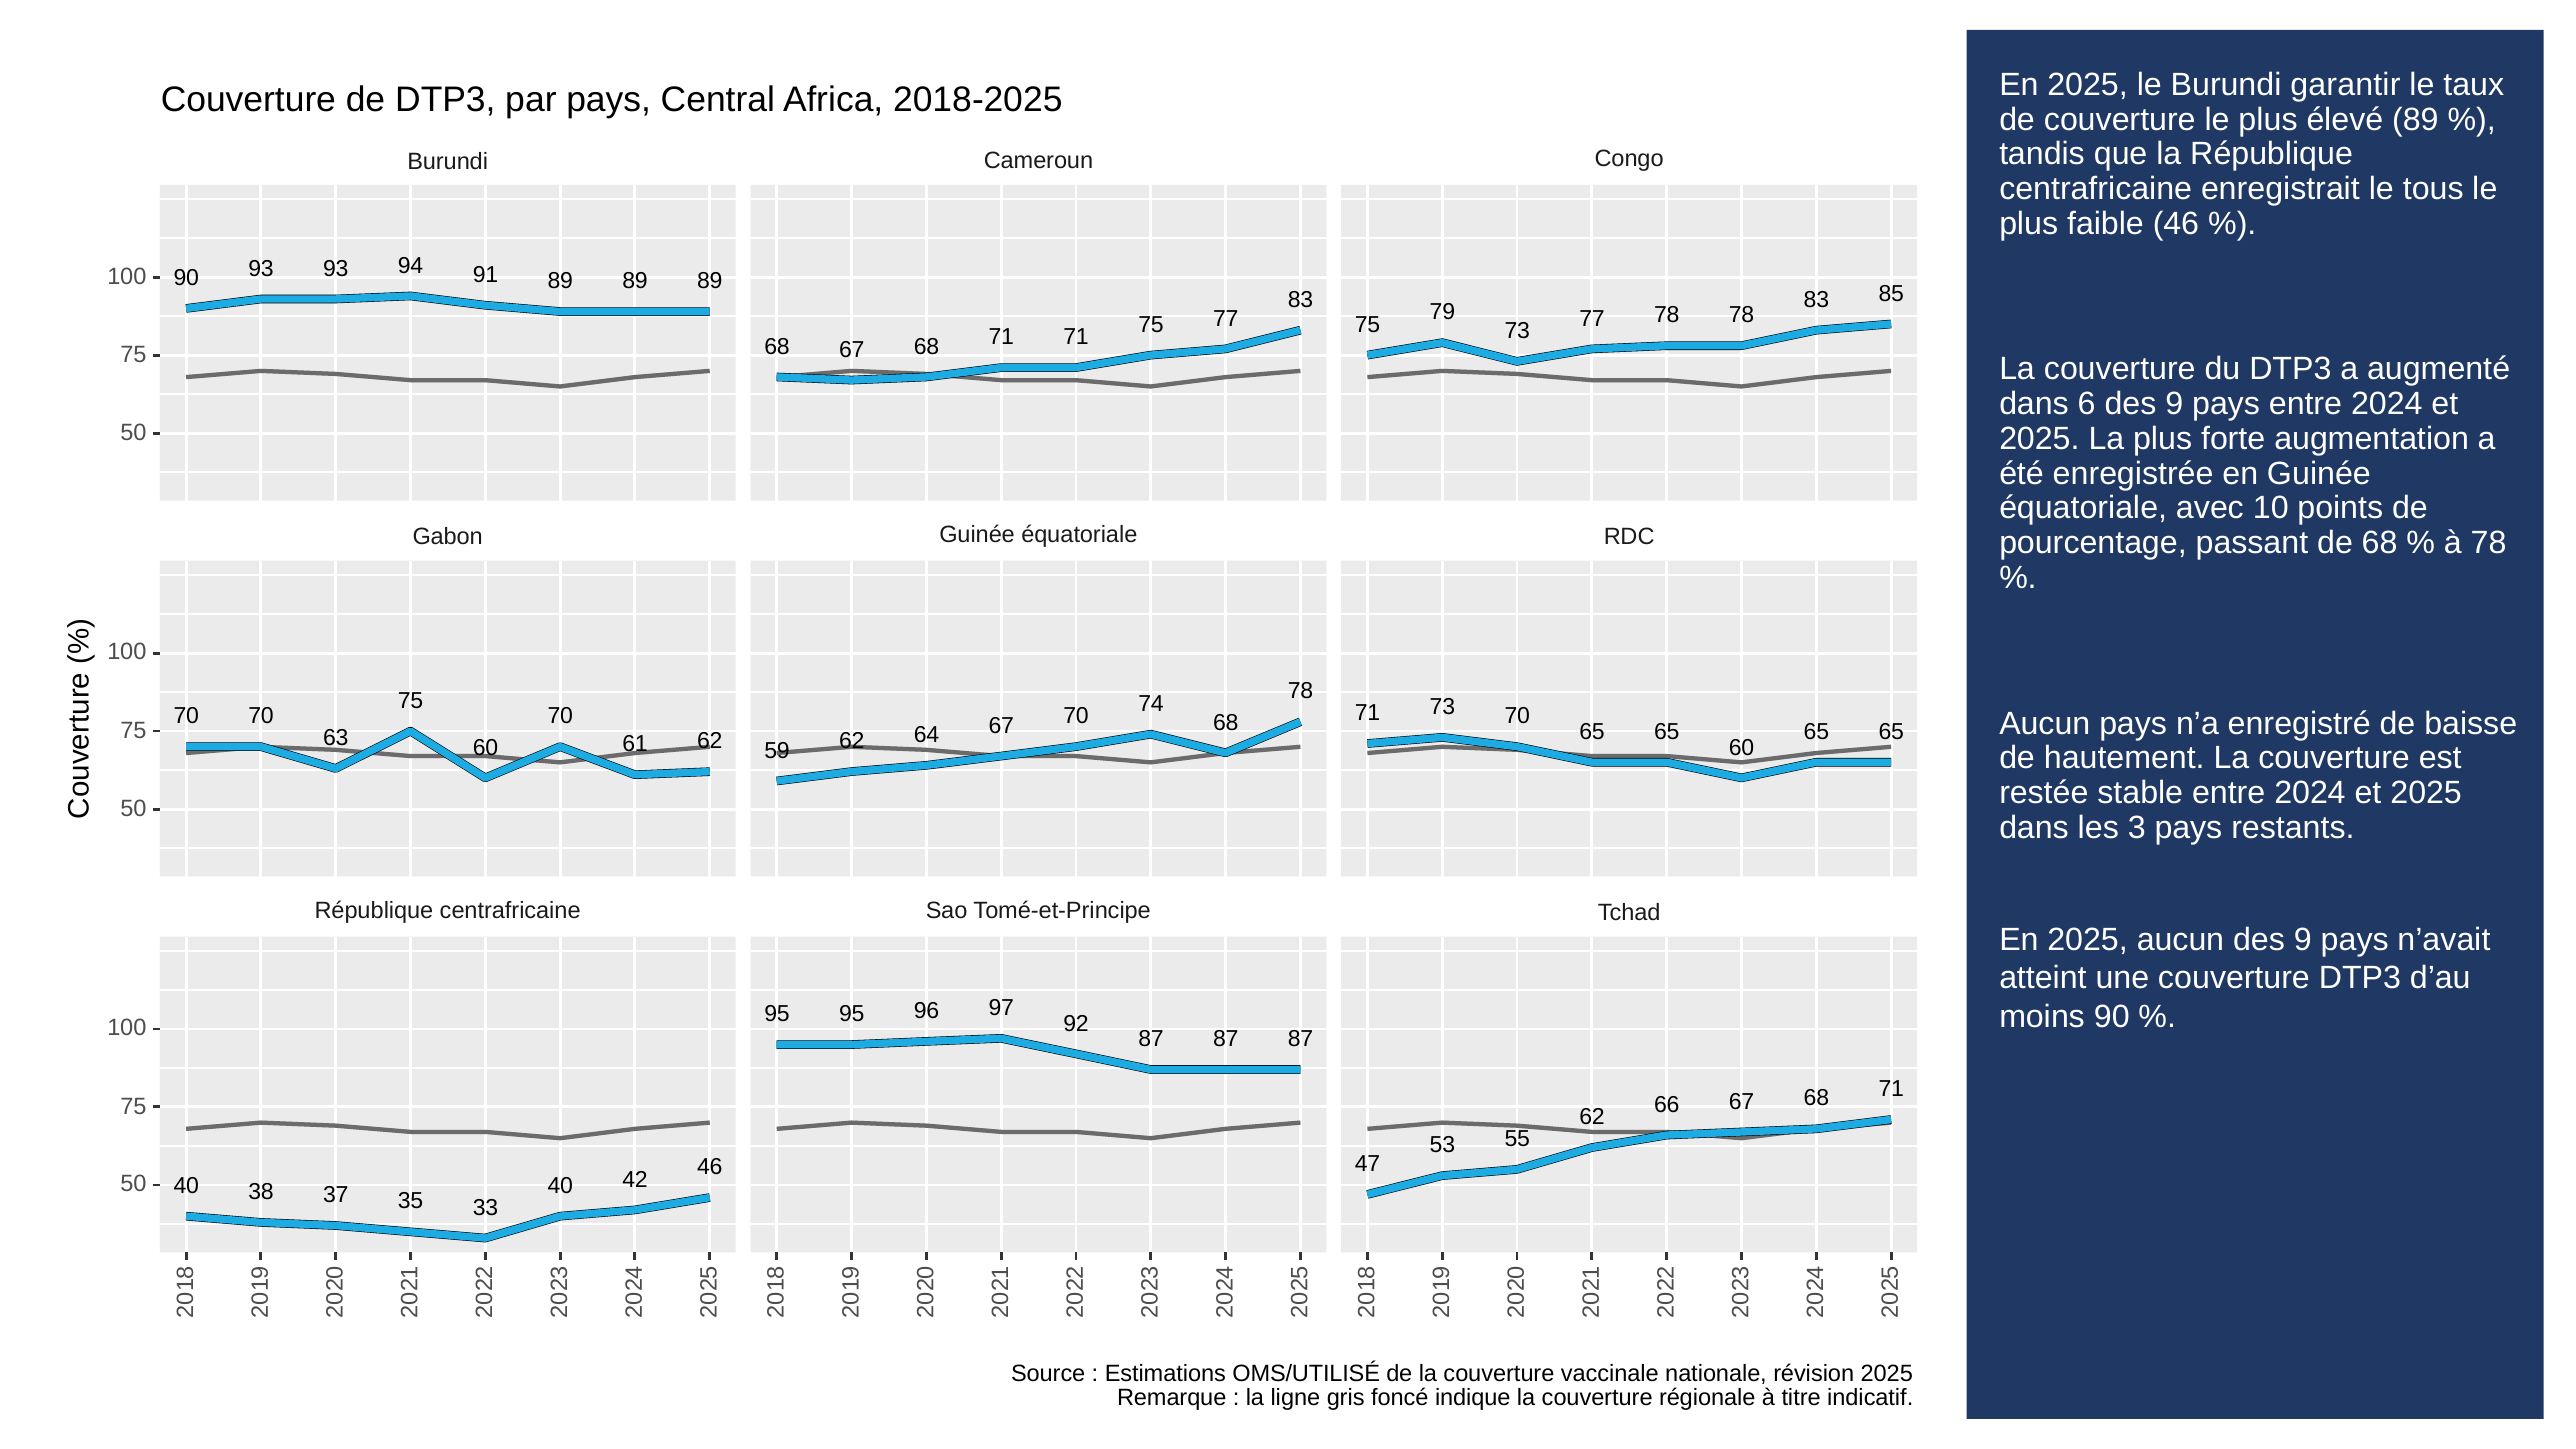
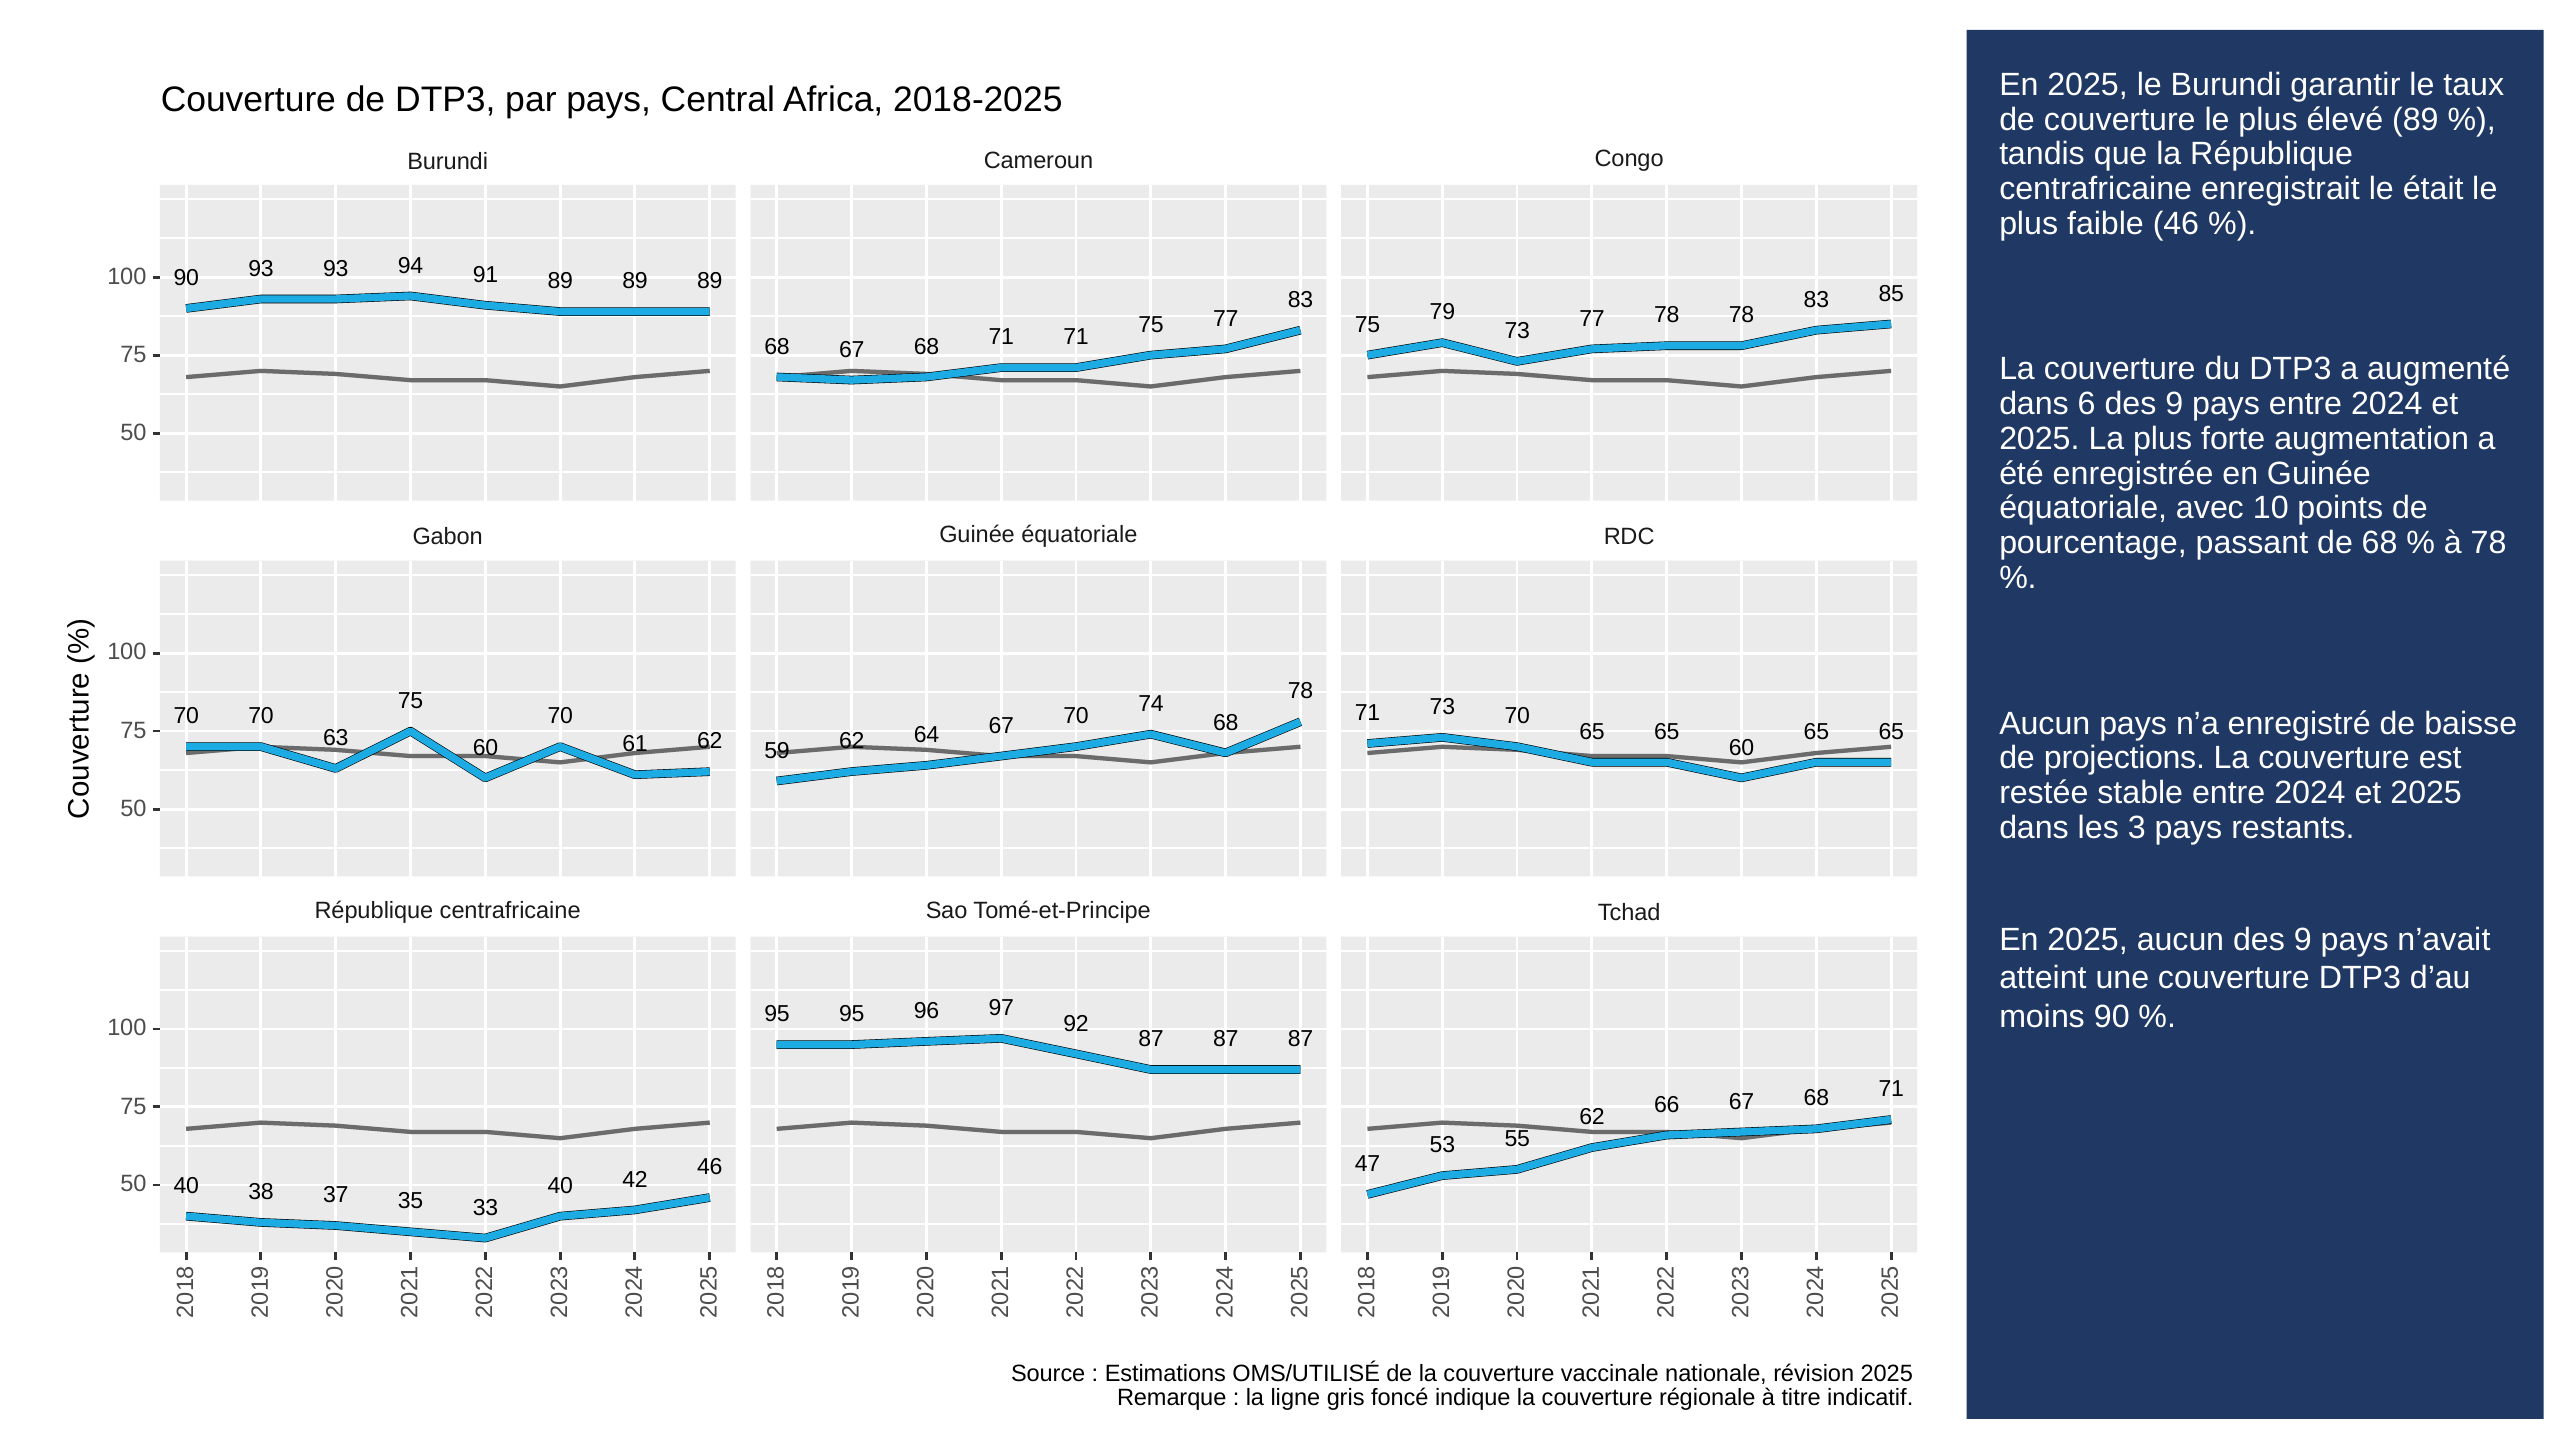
tous: tous -> était
hautement: hautement -> projections
